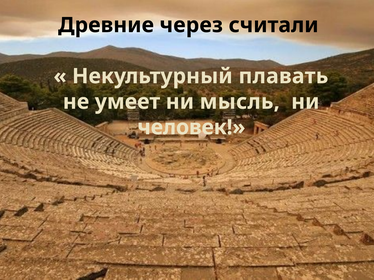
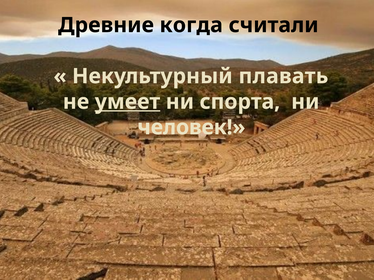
через: через -> когда
умеет underline: none -> present
мысль: мысль -> спорта
